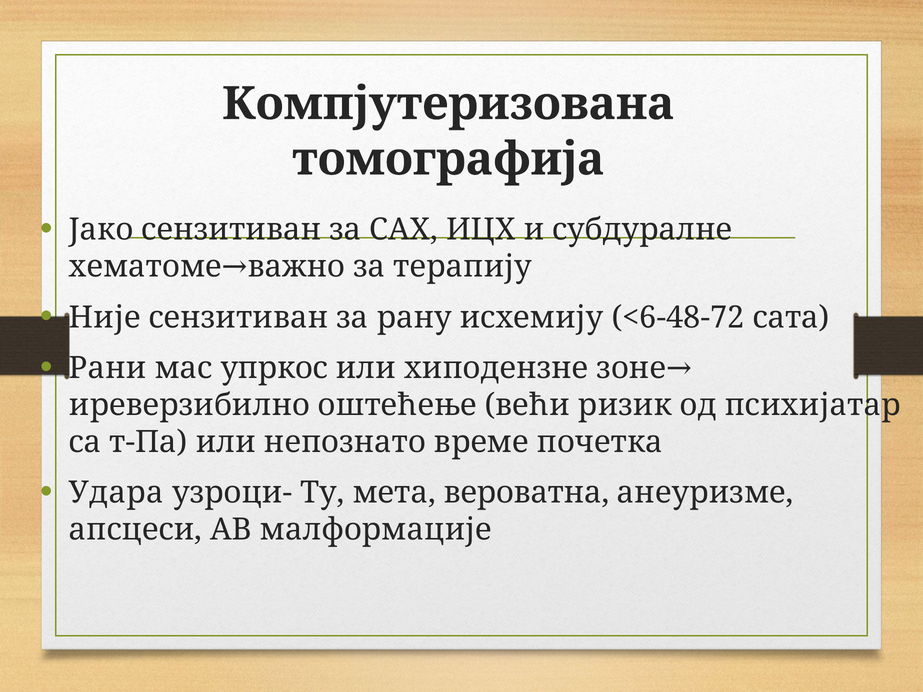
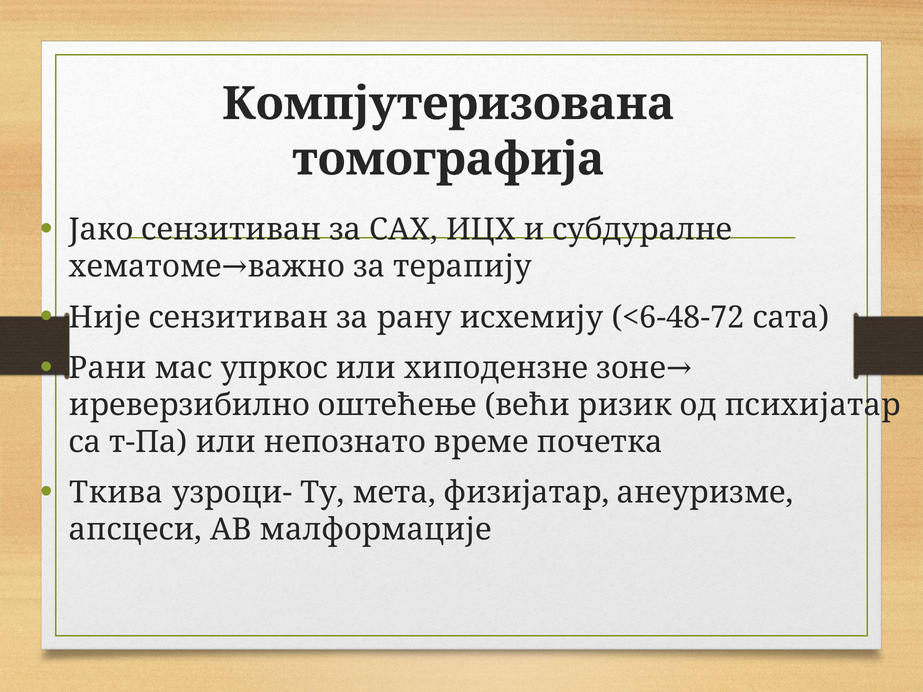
Удара: Удара -> Ткива
вероватна: вероватна -> физијатар
